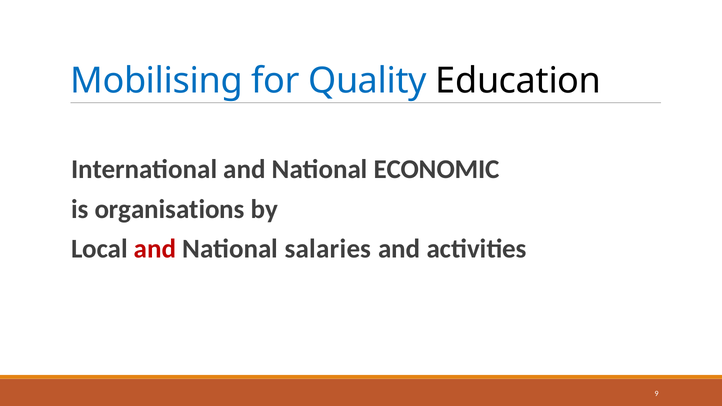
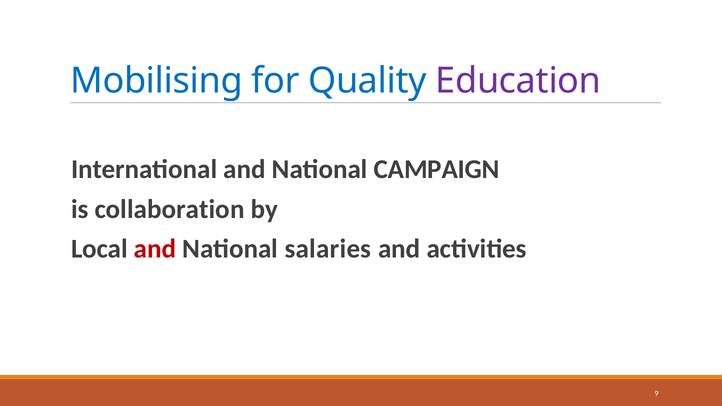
Education colour: black -> purple
ECONOMIC: ECONOMIC -> CAMPAIGN
organisations: organisations -> collaboration
